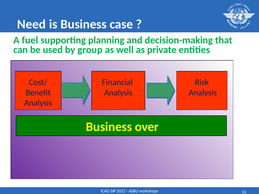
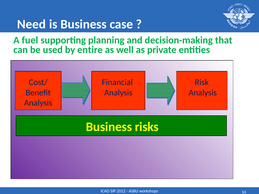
group: group -> entire
over: over -> risks
